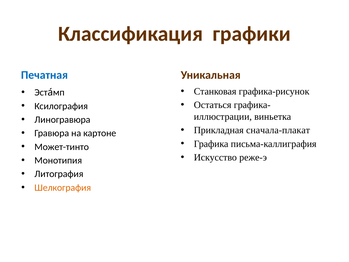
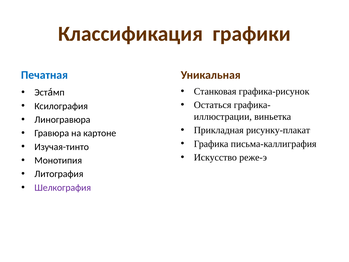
сначала-плакат: сначала-плакат -> рисунку-плакат
Может-тинто: Может-тинто -> Изучая-тинто
Шелкография colour: orange -> purple
